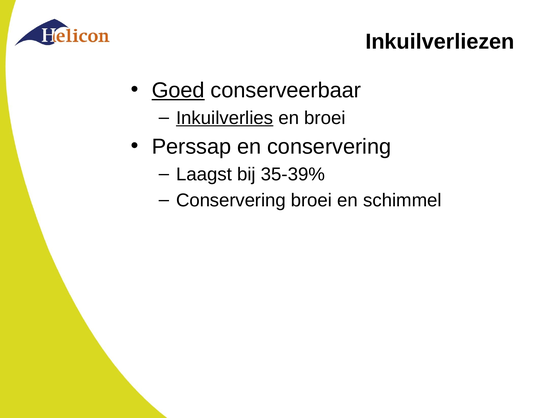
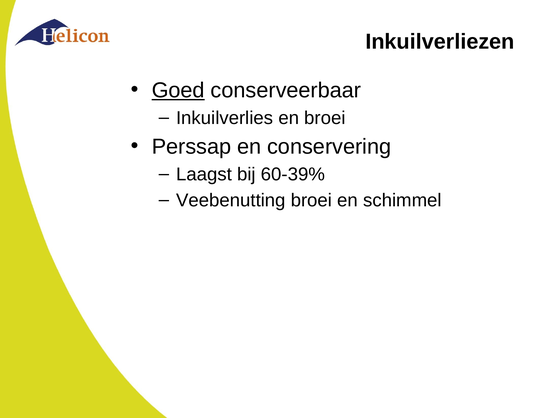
Inkuilverlies underline: present -> none
35-39%: 35-39% -> 60-39%
Conservering at (231, 201): Conservering -> Veebenutting
